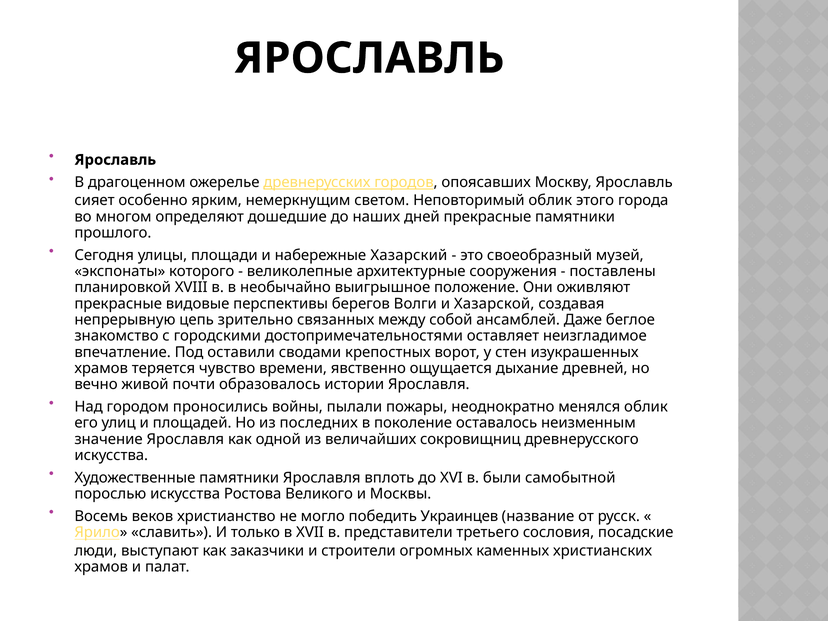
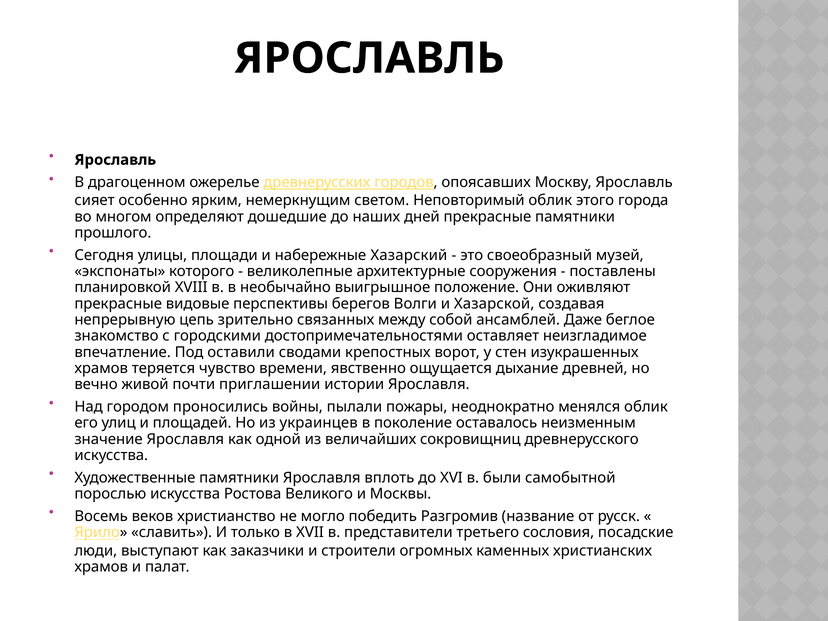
образовалось: образовалось -> приглашении
последних: последних -> украинцев
Украинцев: Украинцев -> Разгромив
